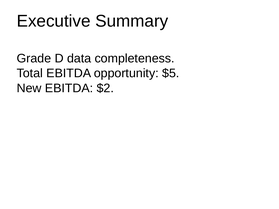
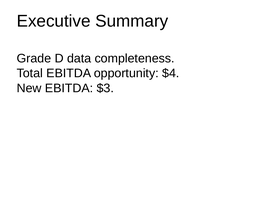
$5: $5 -> $4
$2: $2 -> $3
